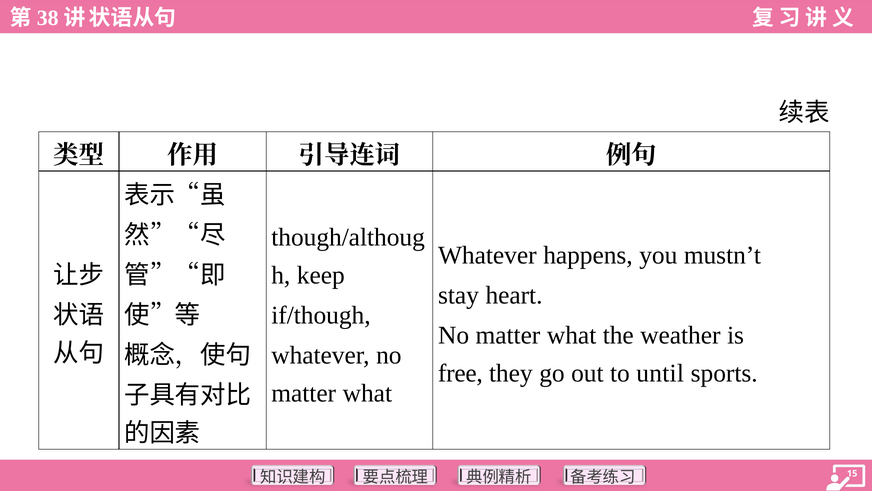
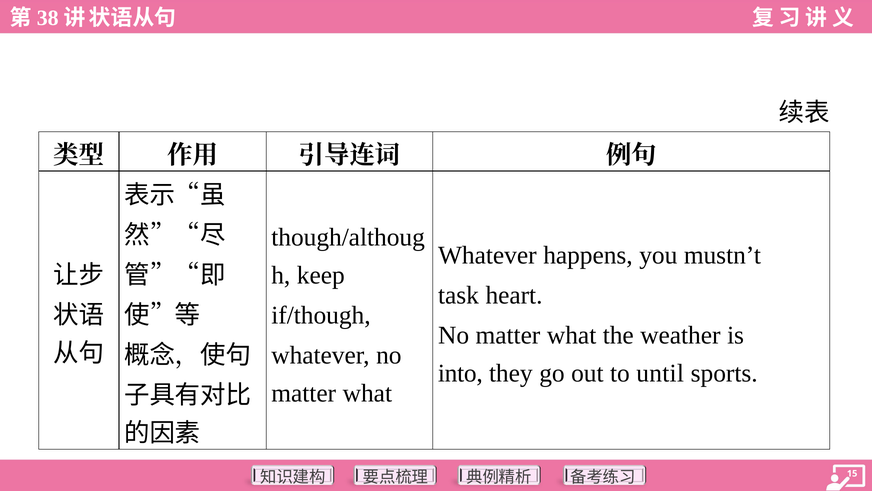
stay: stay -> task
free: free -> into
